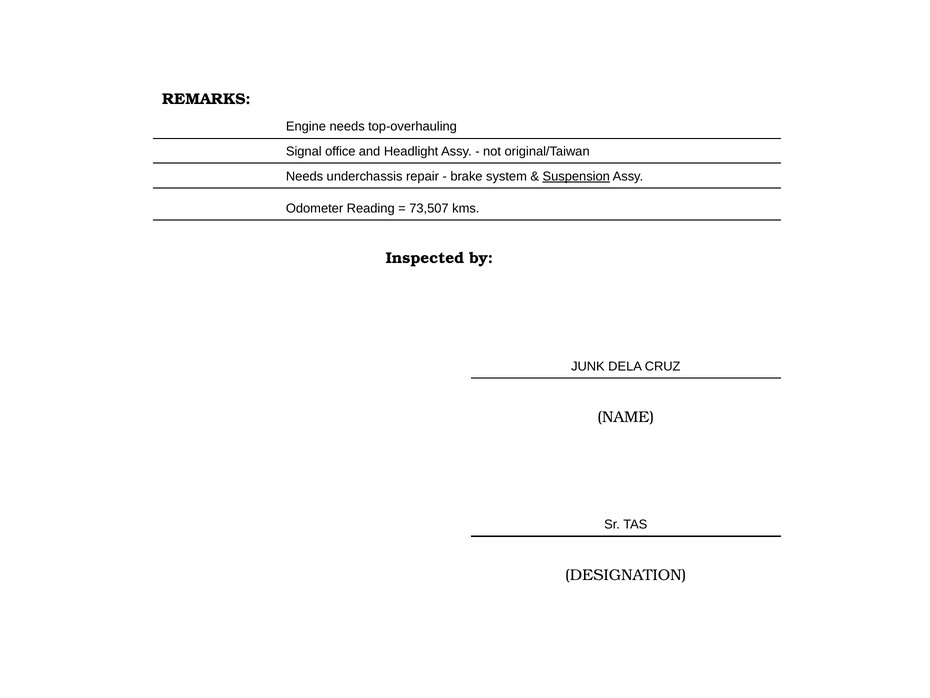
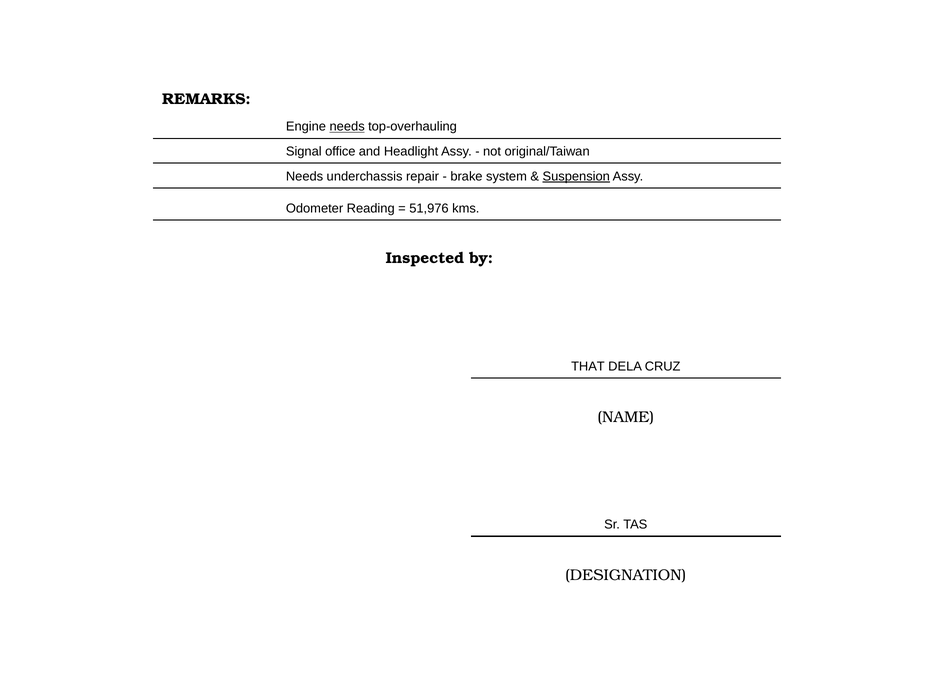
needs at (347, 127) underline: none -> present
73,507: 73,507 -> 51,976
JUNK: JUNK -> THAT
